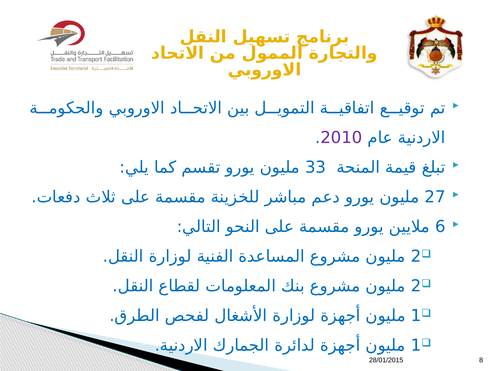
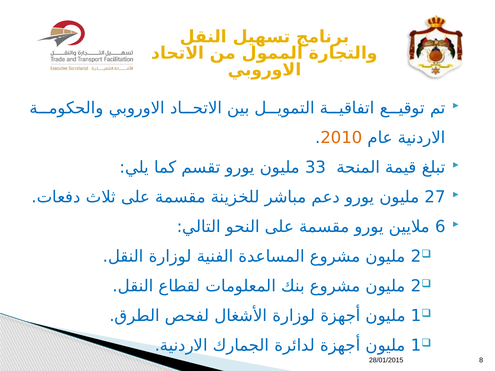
2010 colour: purple -> orange
